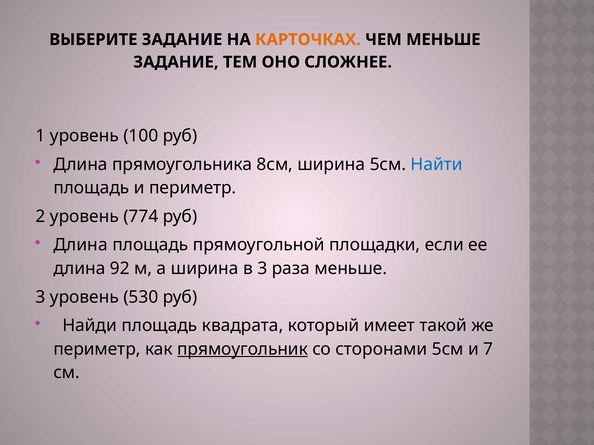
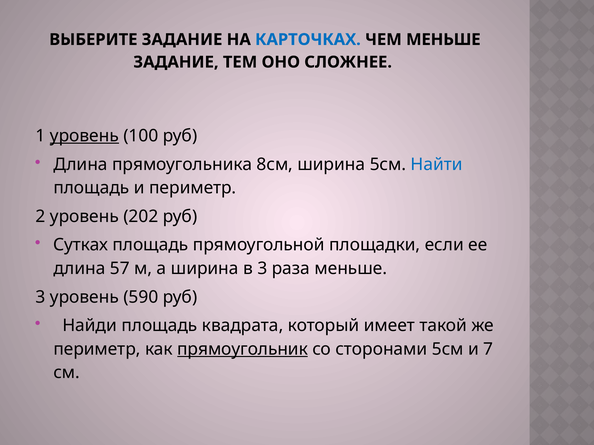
КАРТОЧКАХ colour: orange -> blue
уровень at (84, 136) underline: none -> present
774: 774 -> 202
Длина at (81, 245): Длина -> Сутках
92: 92 -> 57
530: 530 -> 590
